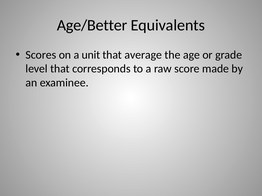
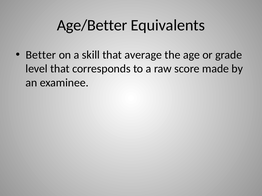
Scores: Scores -> Better
unit: unit -> skill
